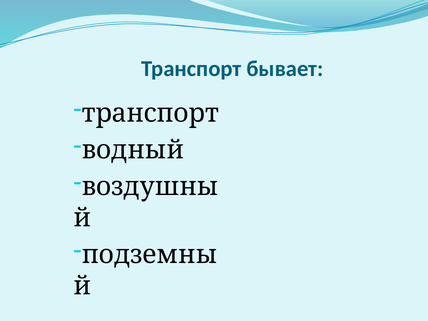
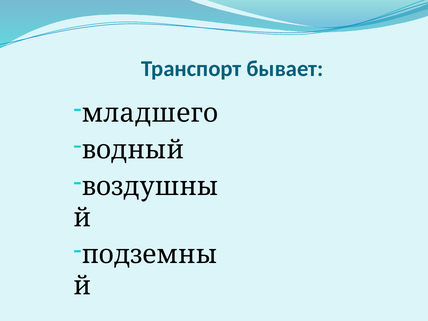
транспорт at (150, 113): транспорт -> младшего
